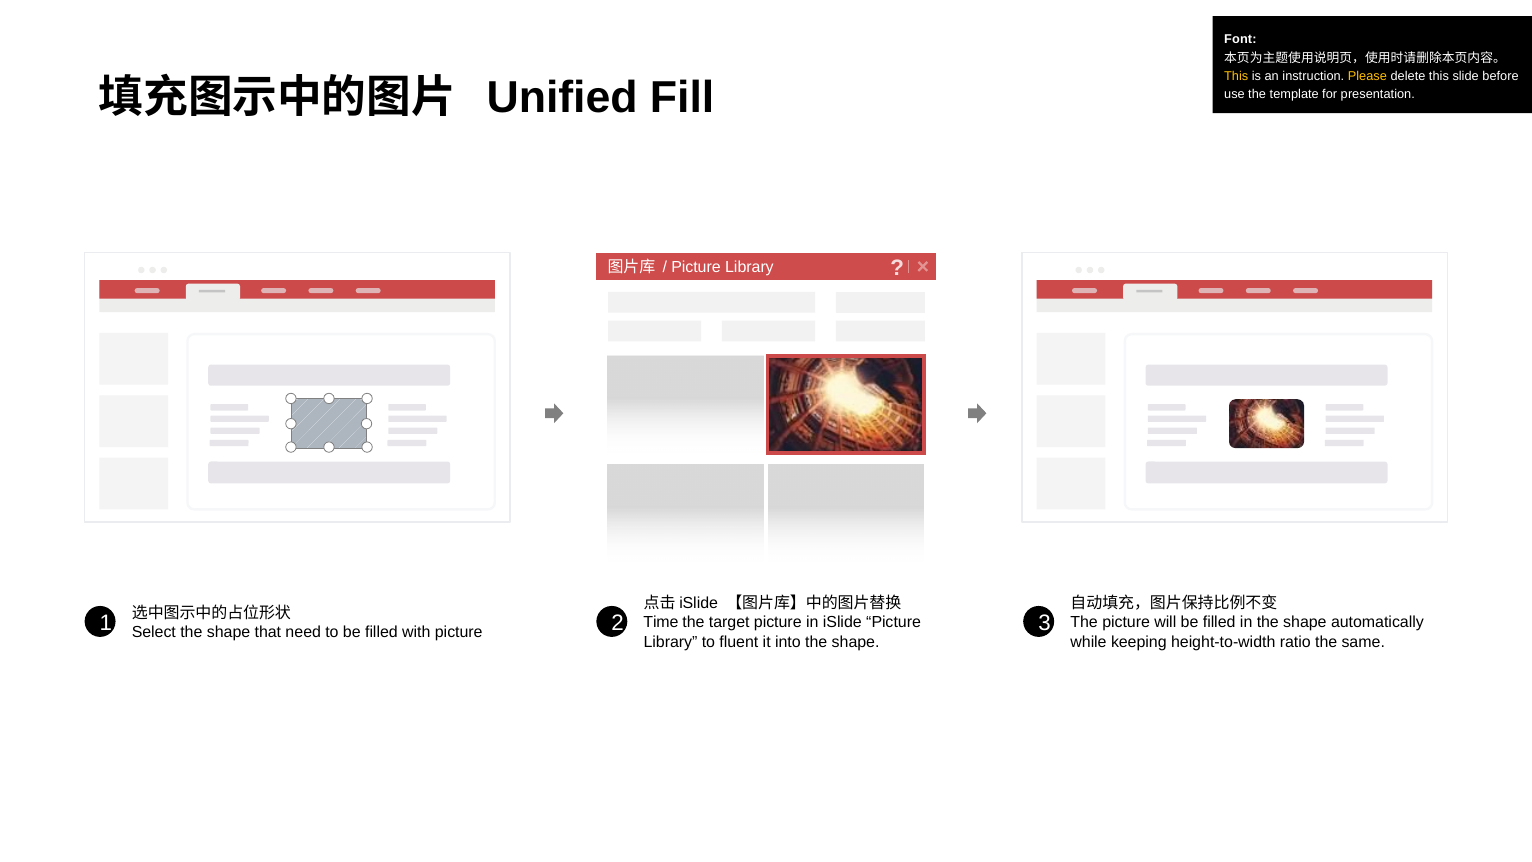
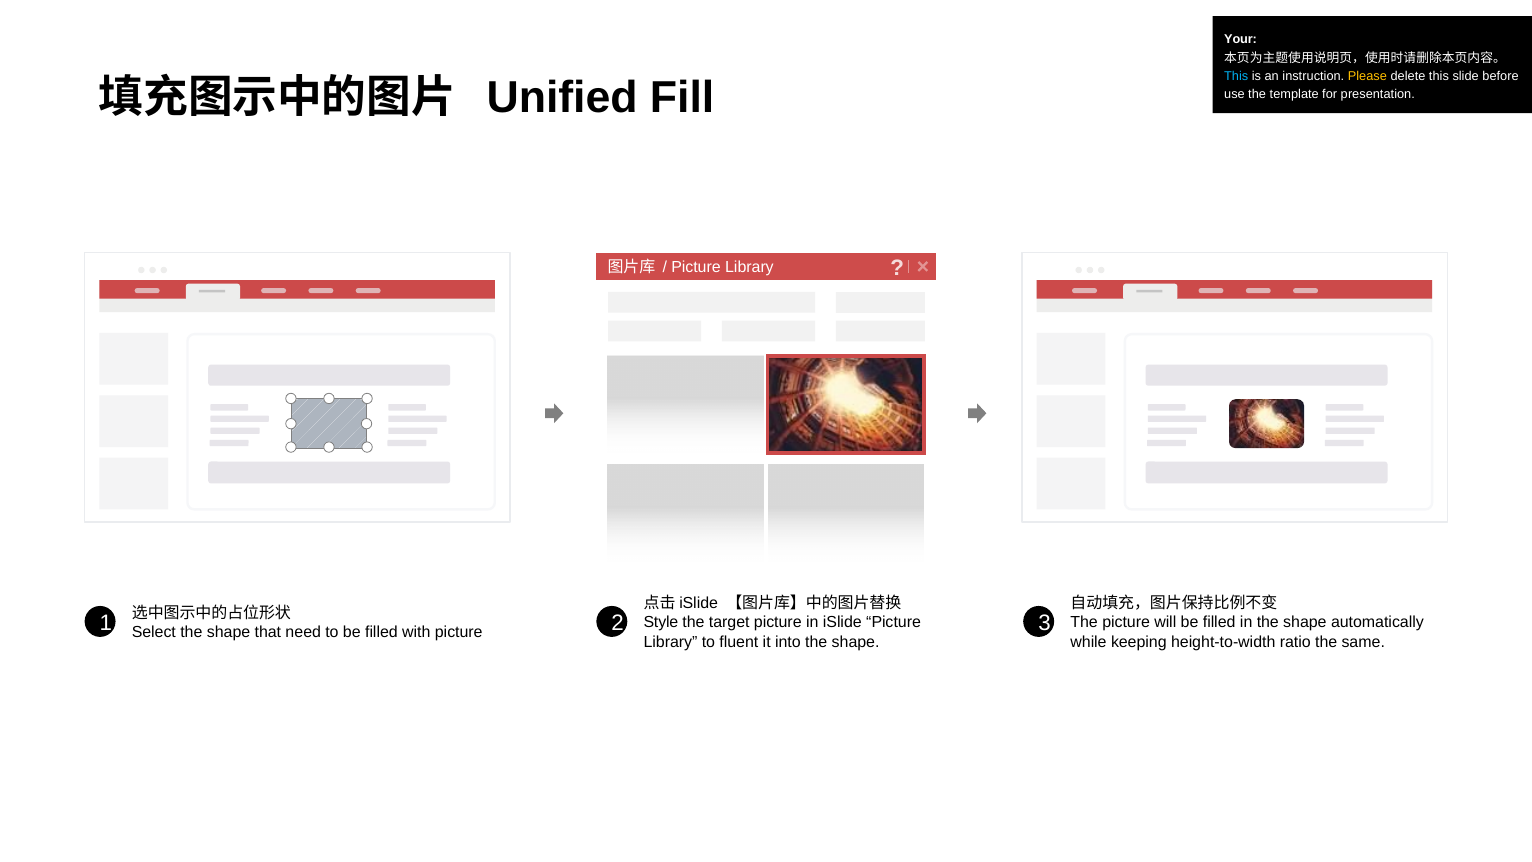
Font: Font -> Your
This at (1236, 76) colour: yellow -> light blue
Time: Time -> Style
